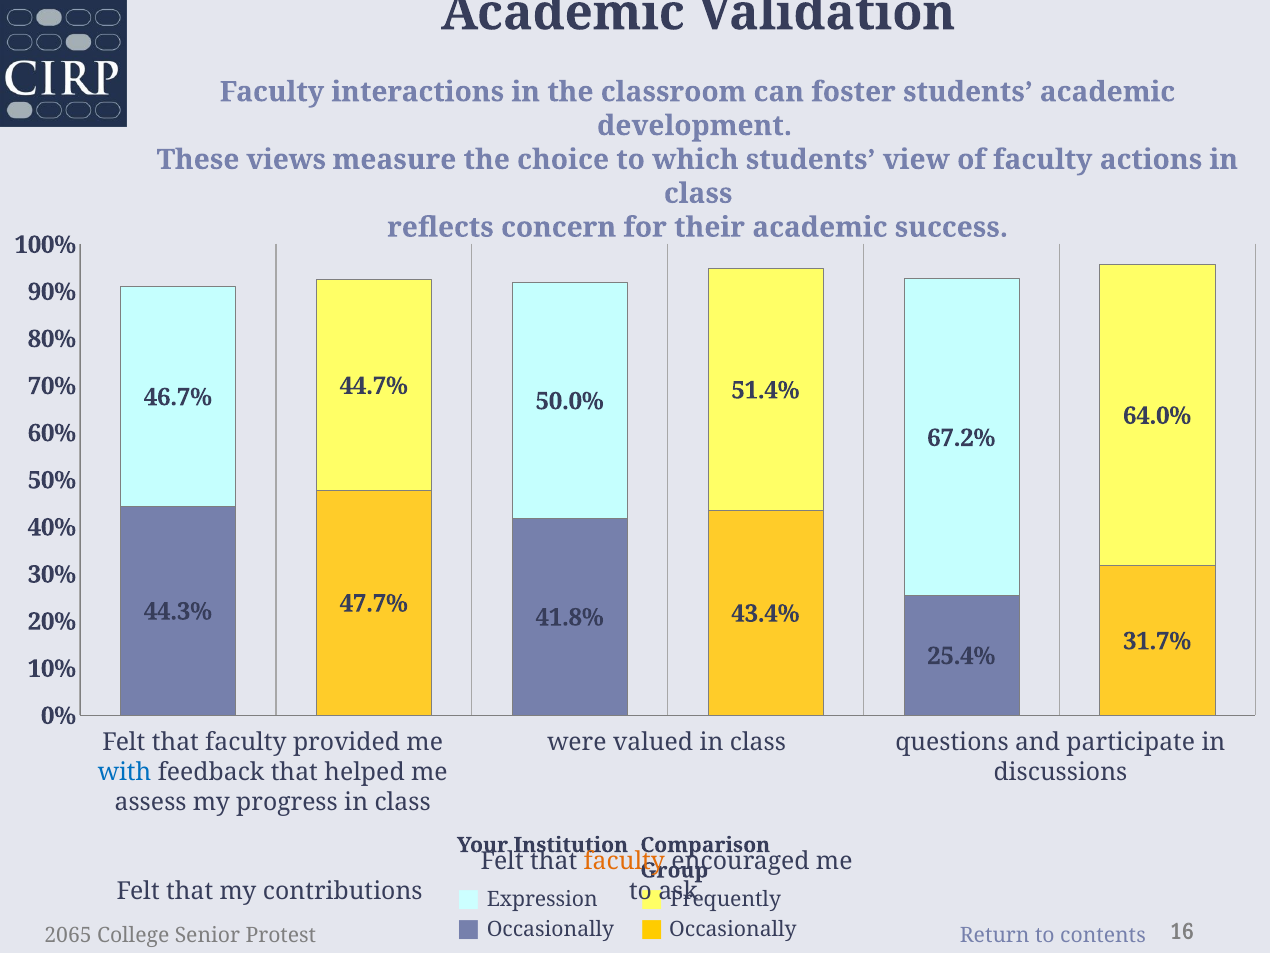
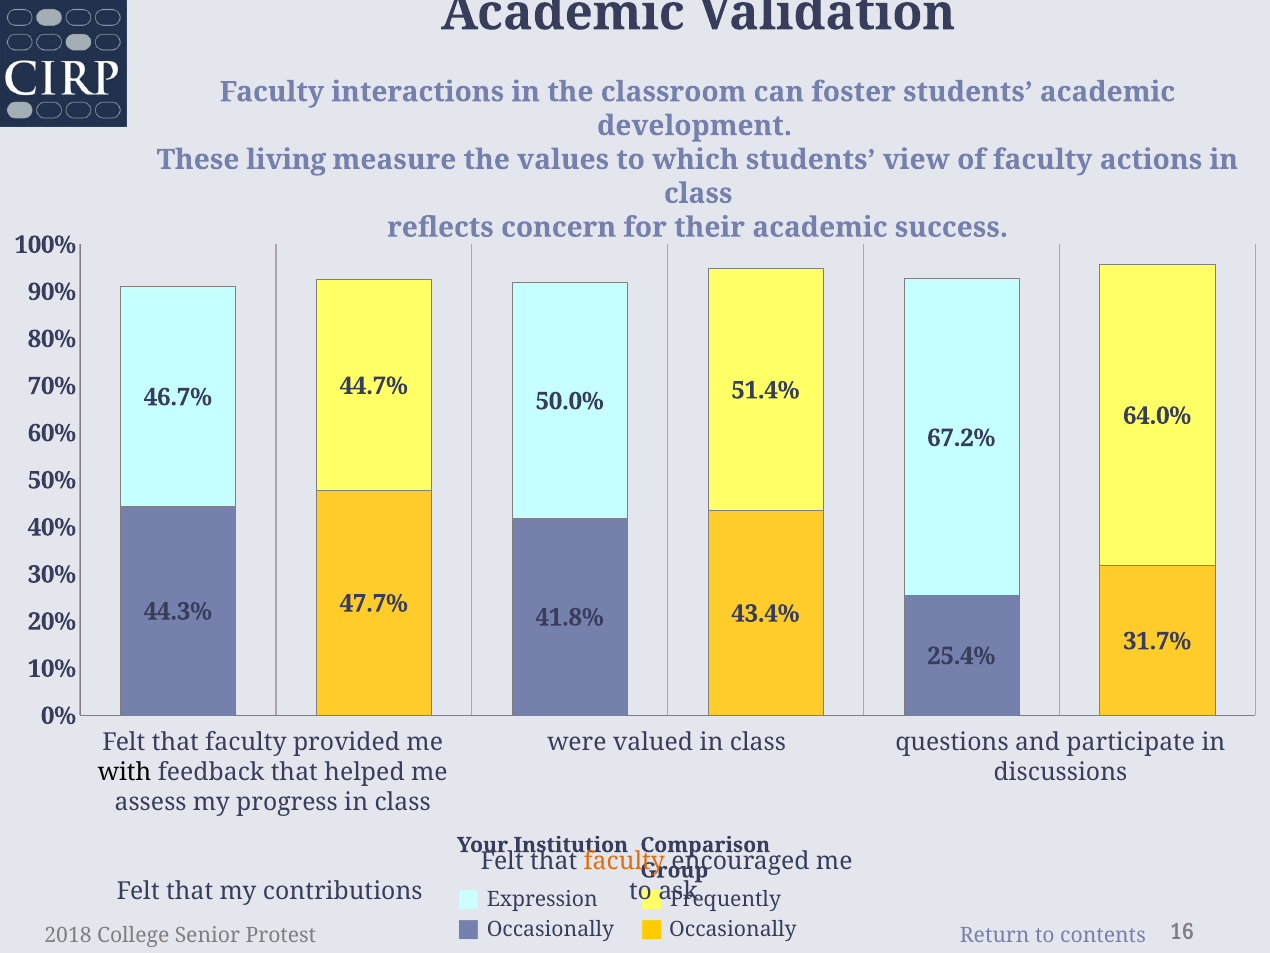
views: views -> living
choice: choice -> values
with colour: blue -> black
2065: 2065 -> 2018
